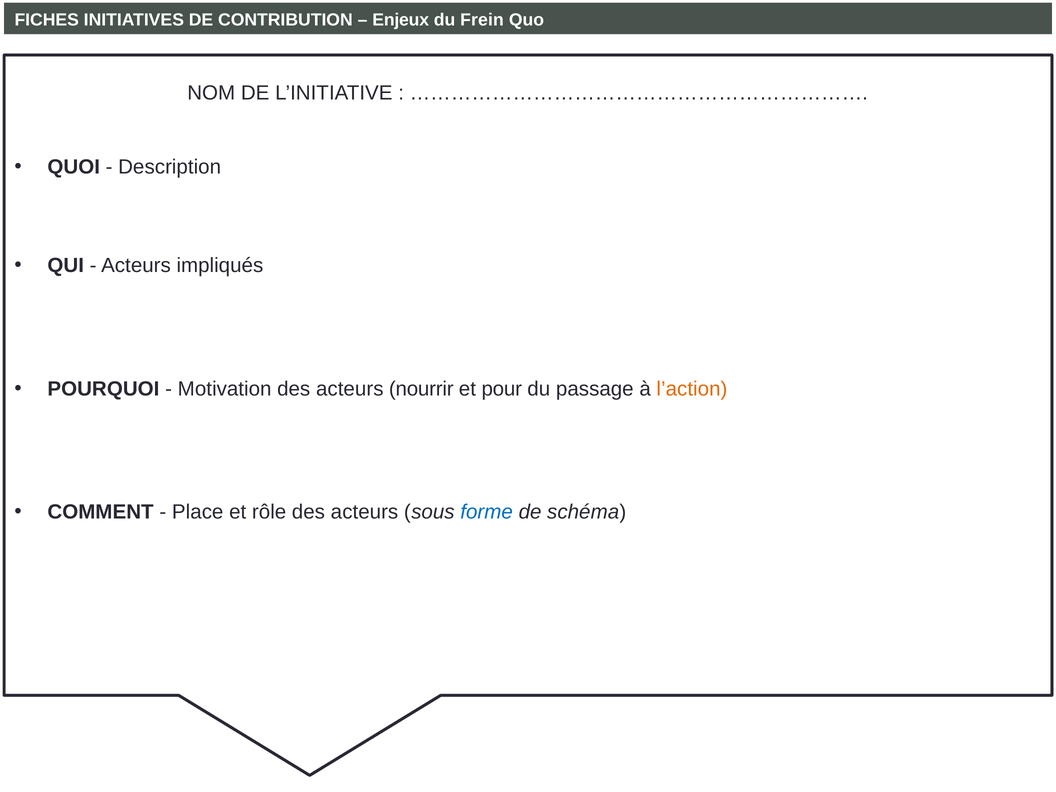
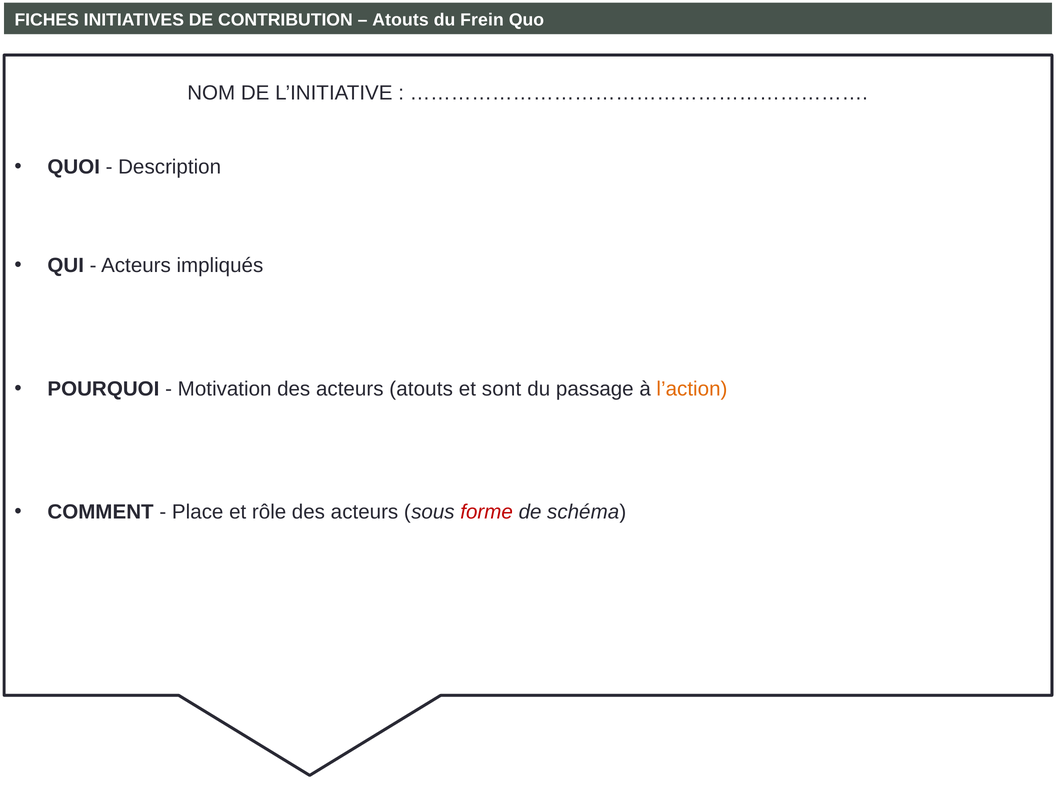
Enjeux at (401, 20): Enjeux -> Atouts
acteurs nourrir: nourrir -> atouts
pour: pour -> sont
forme colour: blue -> red
